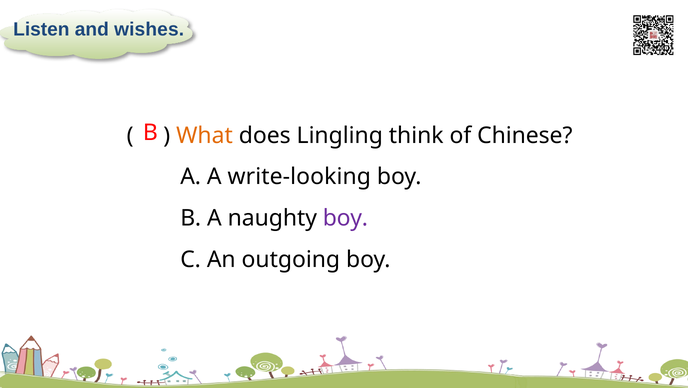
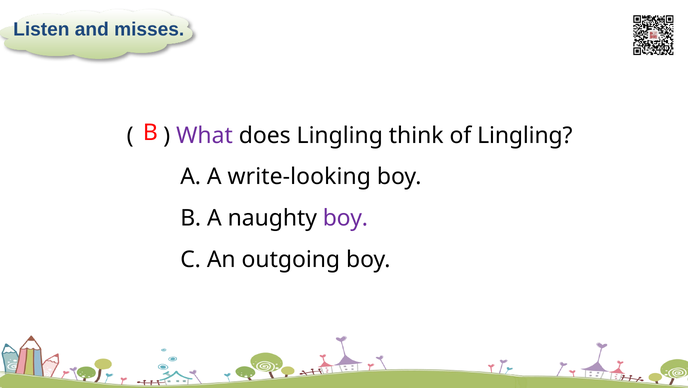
wishes: wishes -> misses
What colour: orange -> purple
of Chinese: Chinese -> Lingling
